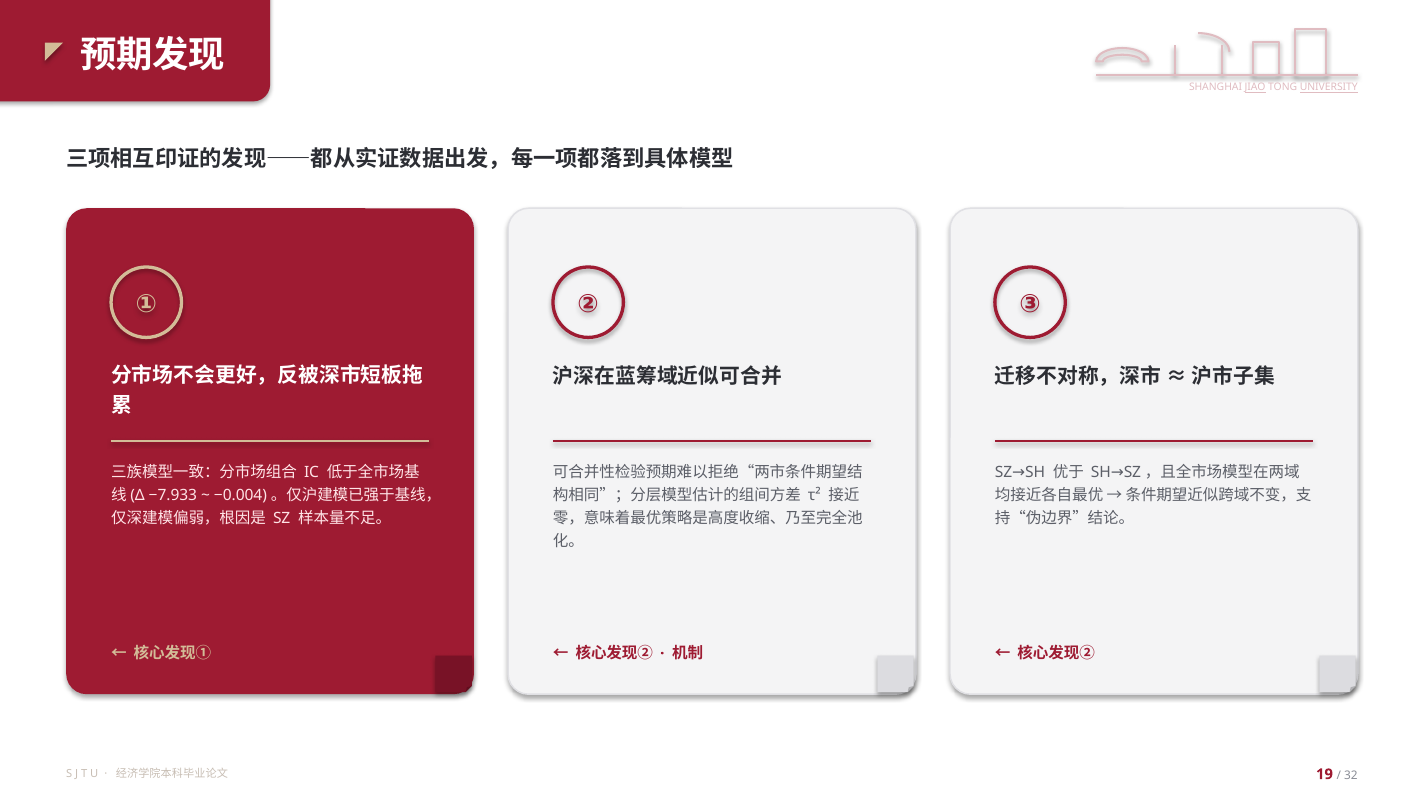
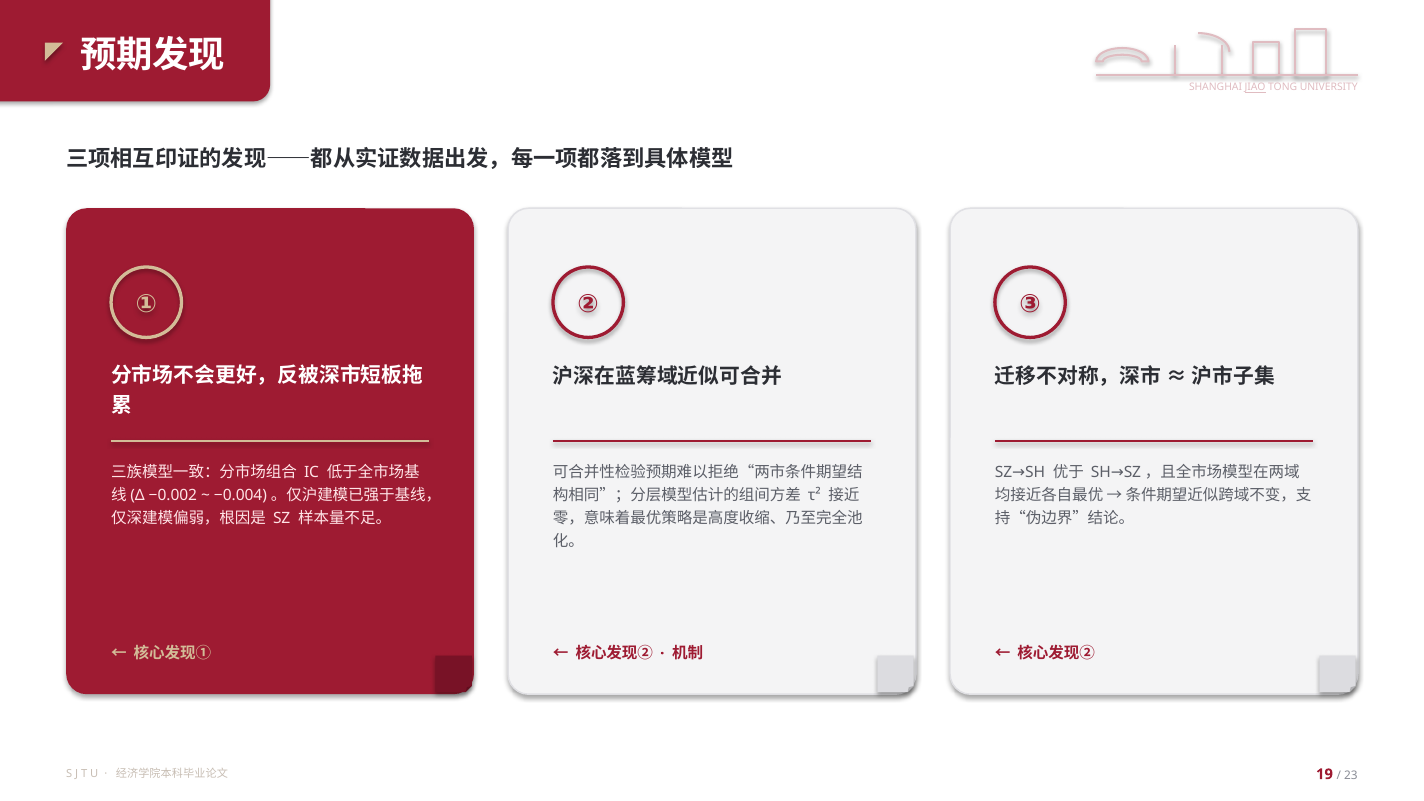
UNIVERSITY underline: present -> none
−7.933: −7.933 -> −0.002
32: 32 -> 23
